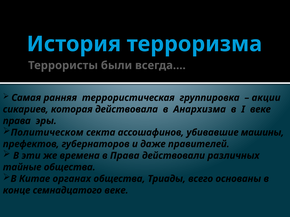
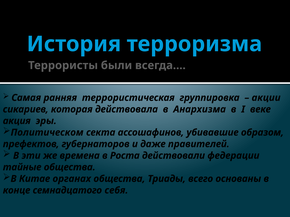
права at (17, 121): права -> акция
машины: машины -> образом
в Права: Права -> Роста
различных: различных -> федерации
семнадцатого веке: веке -> себя
